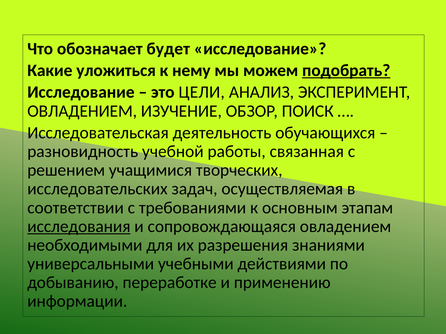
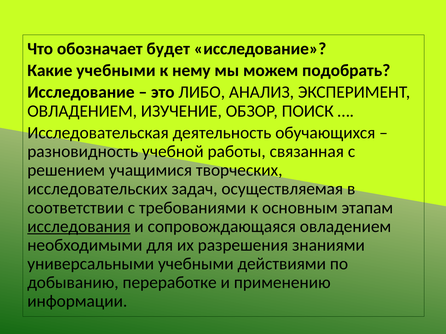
Какие уложиться: уложиться -> учебными
подобрать underline: present -> none
ЦЕЛИ: ЦЕЛИ -> ЛИБО
